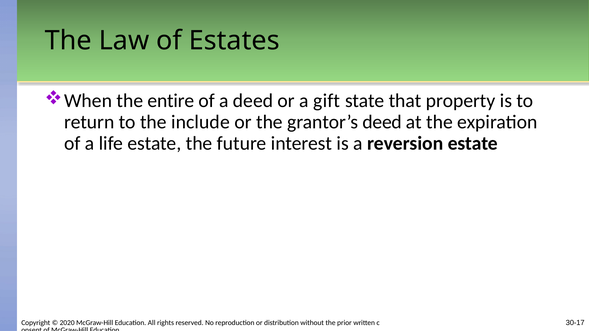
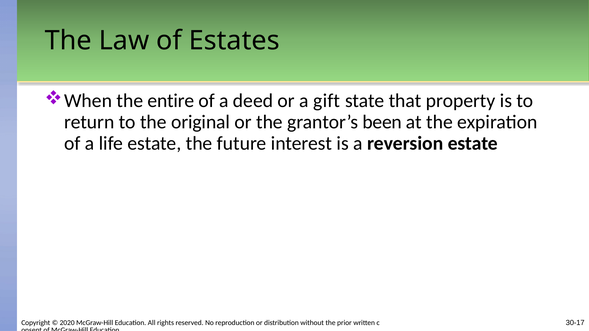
include: include -> original
grantor’s deed: deed -> been
